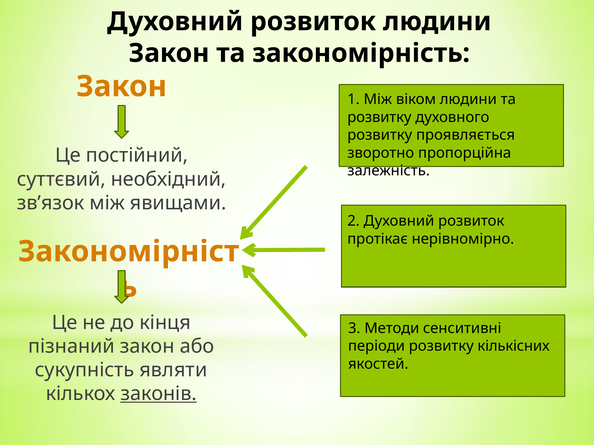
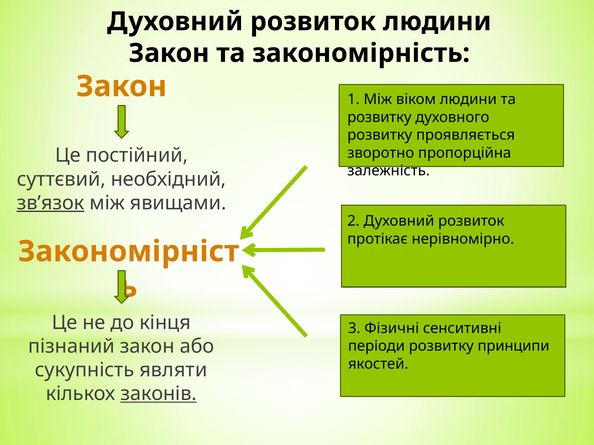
зв’язок underline: none -> present
Методи: Методи -> Фізичні
кількісних: кількісних -> принципи
